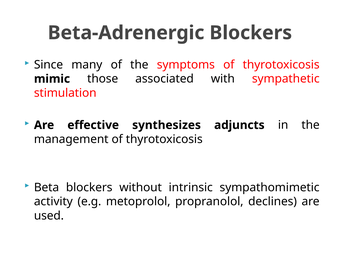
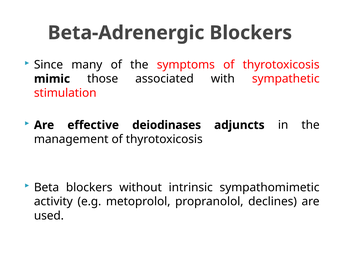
synthesizes: synthesizes -> deiodinases
